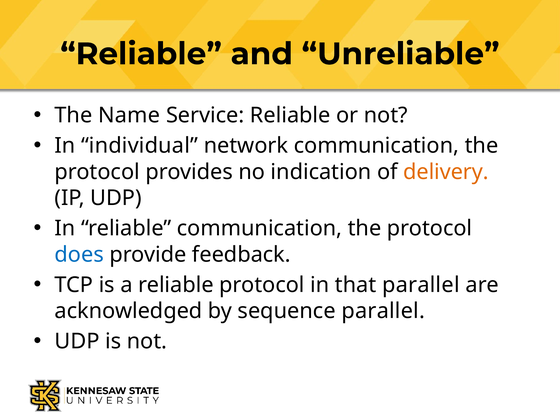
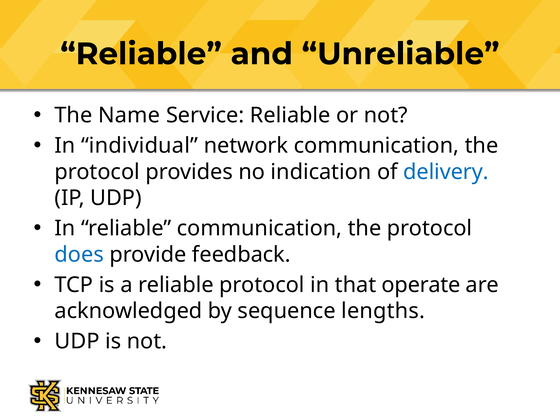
delivery colour: orange -> blue
that parallel: parallel -> operate
sequence parallel: parallel -> lengths
